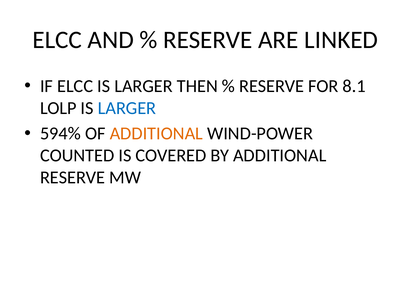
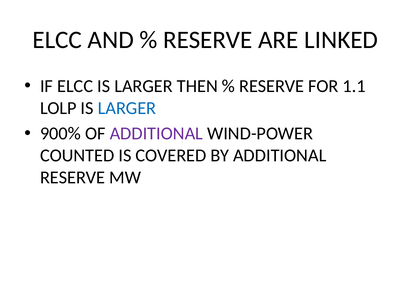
8.1: 8.1 -> 1.1
594%: 594% -> 900%
ADDITIONAL at (156, 134) colour: orange -> purple
